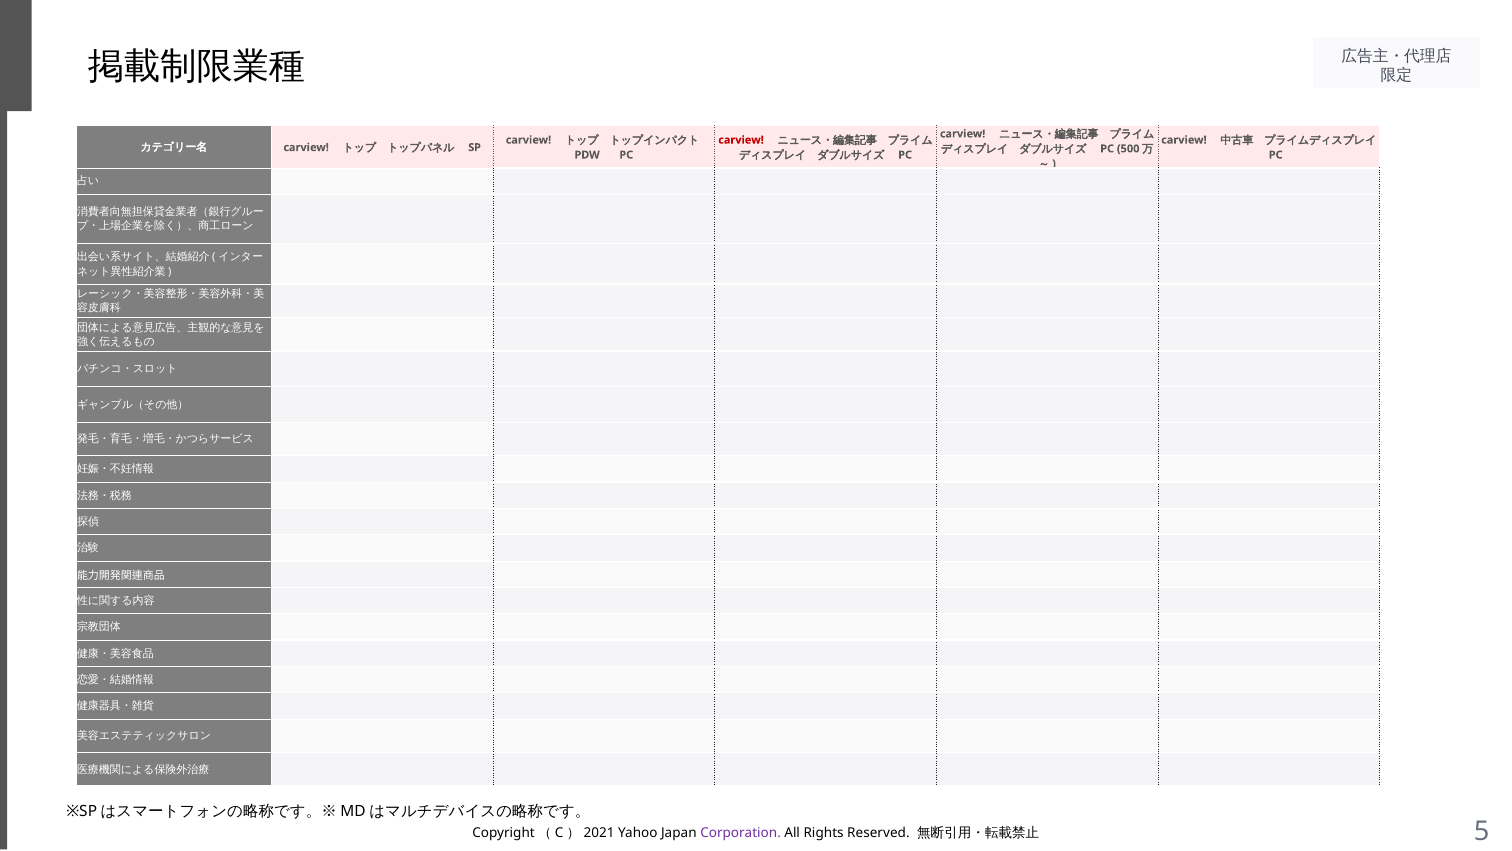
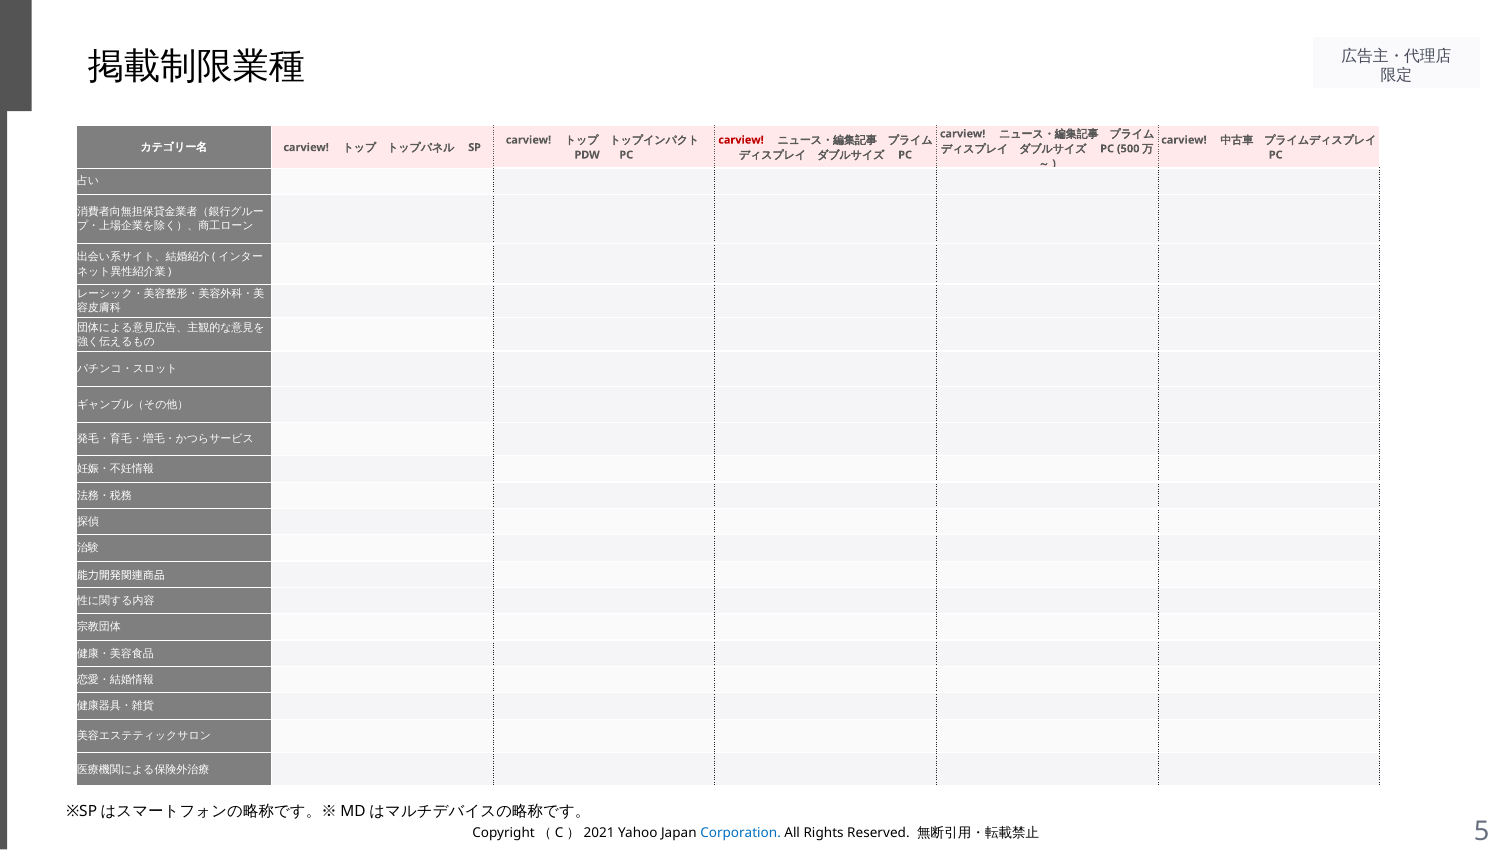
Corporation colour: purple -> blue
